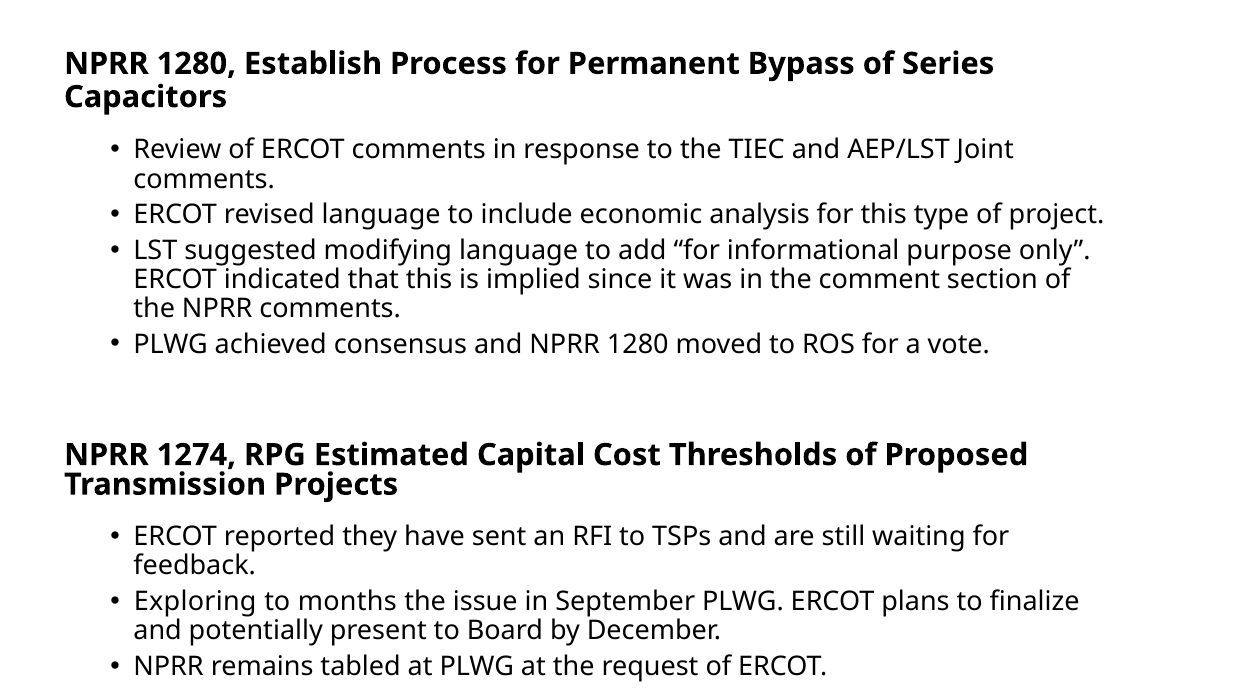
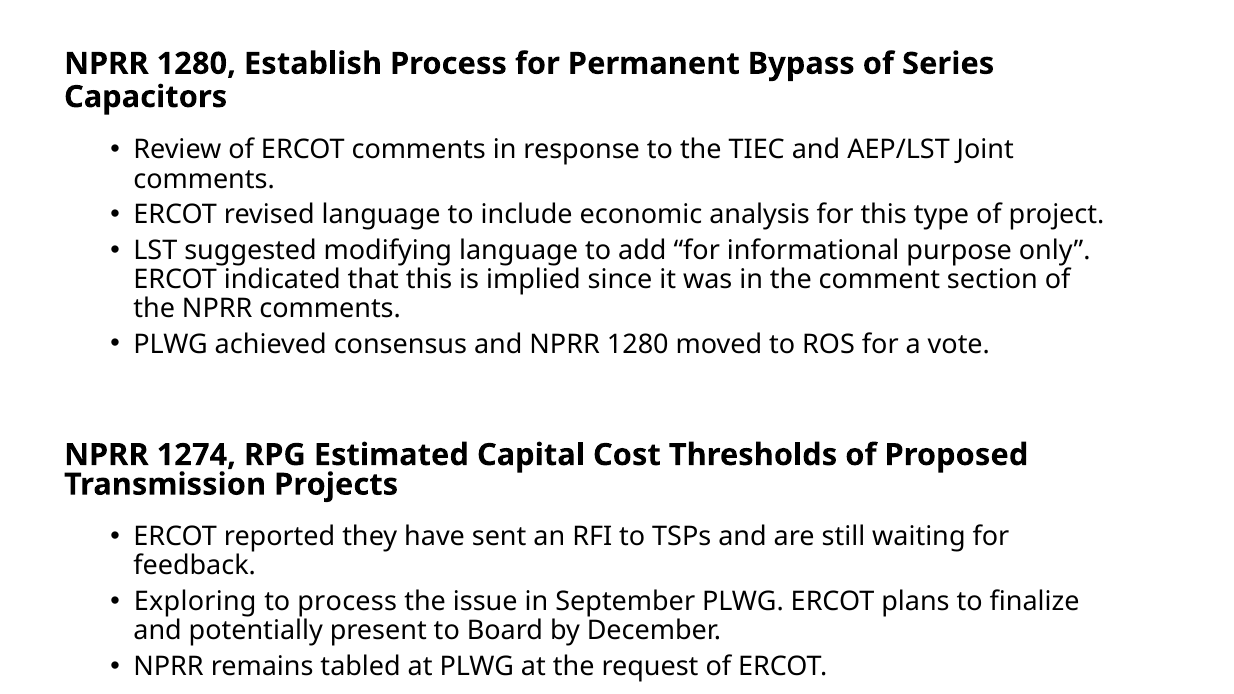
to months: months -> process
